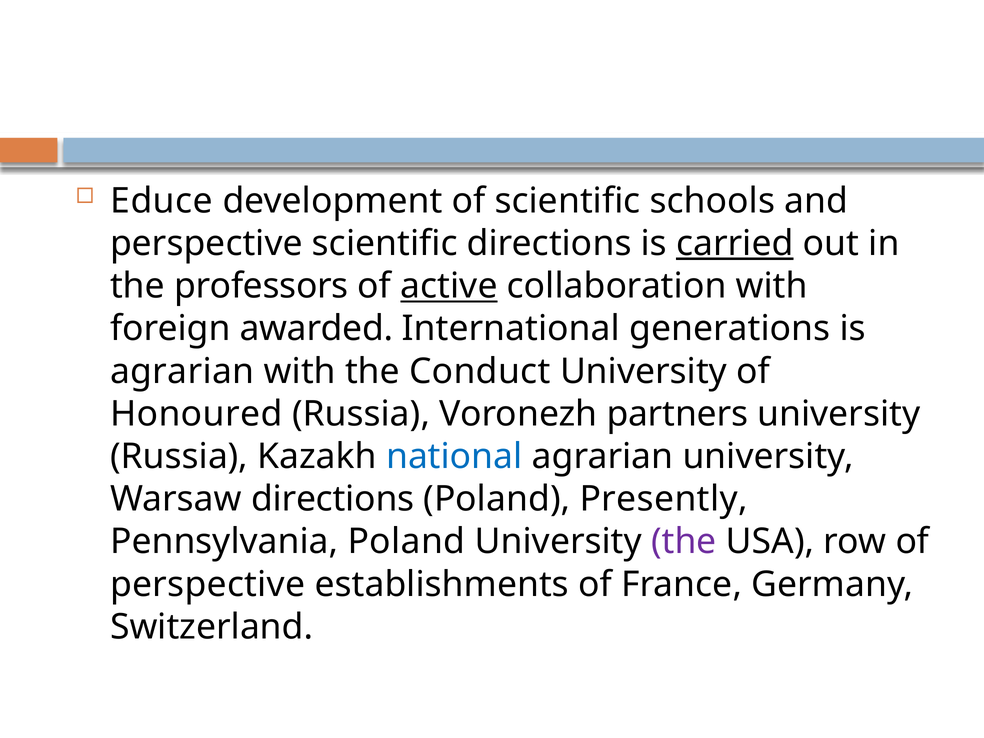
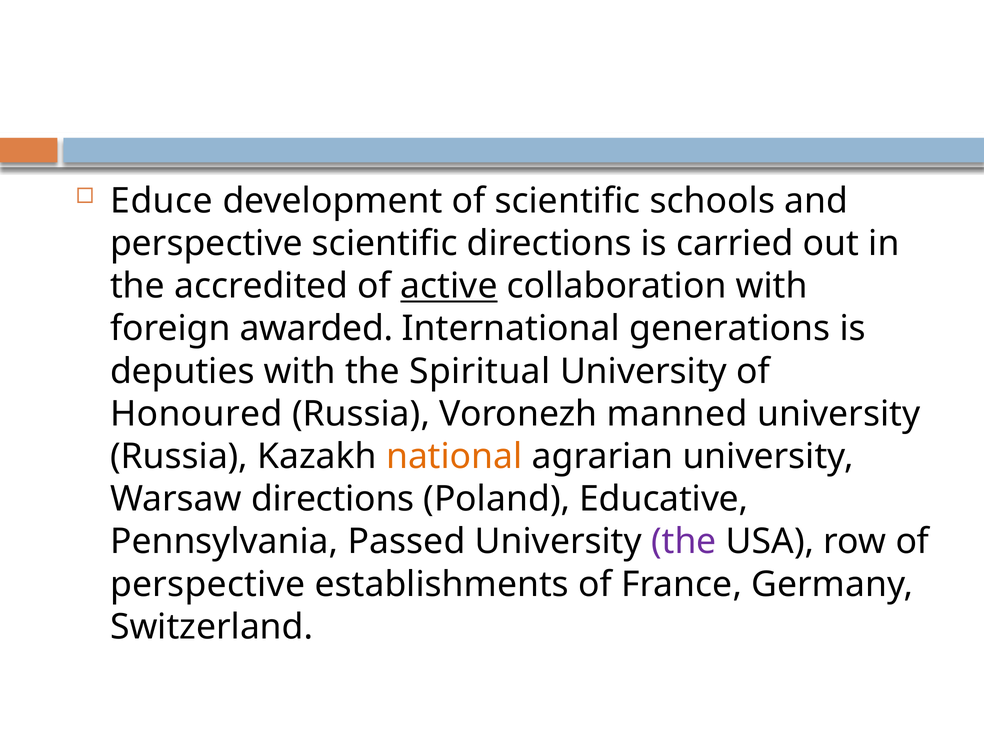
carried underline: present -> none
professors: professors -> accredited
agrarian at (182, 371): agrarian -> deputies
Conduct: Conduct -> Spiritual
partners: partners -> manned
national colour: blue -> orange
Presently: Presently -> Educative
Pennsylvania Poland: Poland -> Passed
